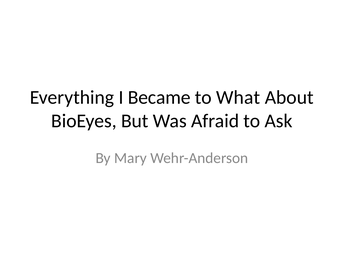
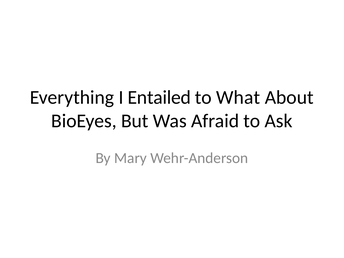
Became: Became -> Entailed
